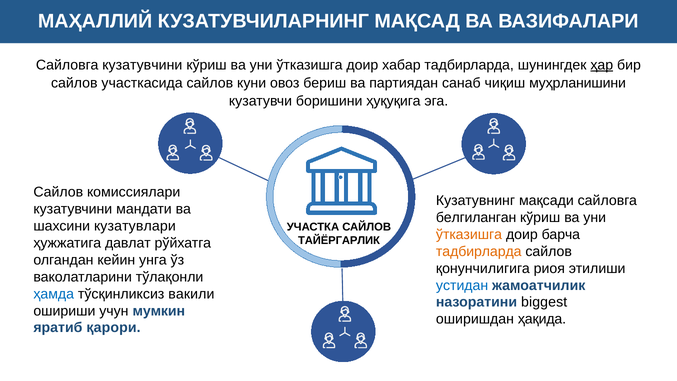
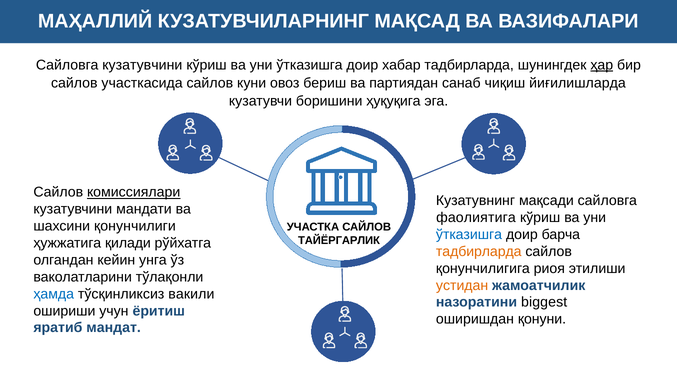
муҳрланишини: муҳрланишини -> йиғилишларда
комиссиялари underline: none -> present
белгиланган: белгиланган -> фаолиятига
кузатувлари: кузатувлари -> қонунчилиги
ўтказишга at (469, 234) colour: orange -> blue
давлат: давлат -> қилади
устидан colour: blue -> orange
мумкин: мумкин -> ёритиш
ҳақида: ҳақида -> қонуни
қарори: қарори -> мандат
